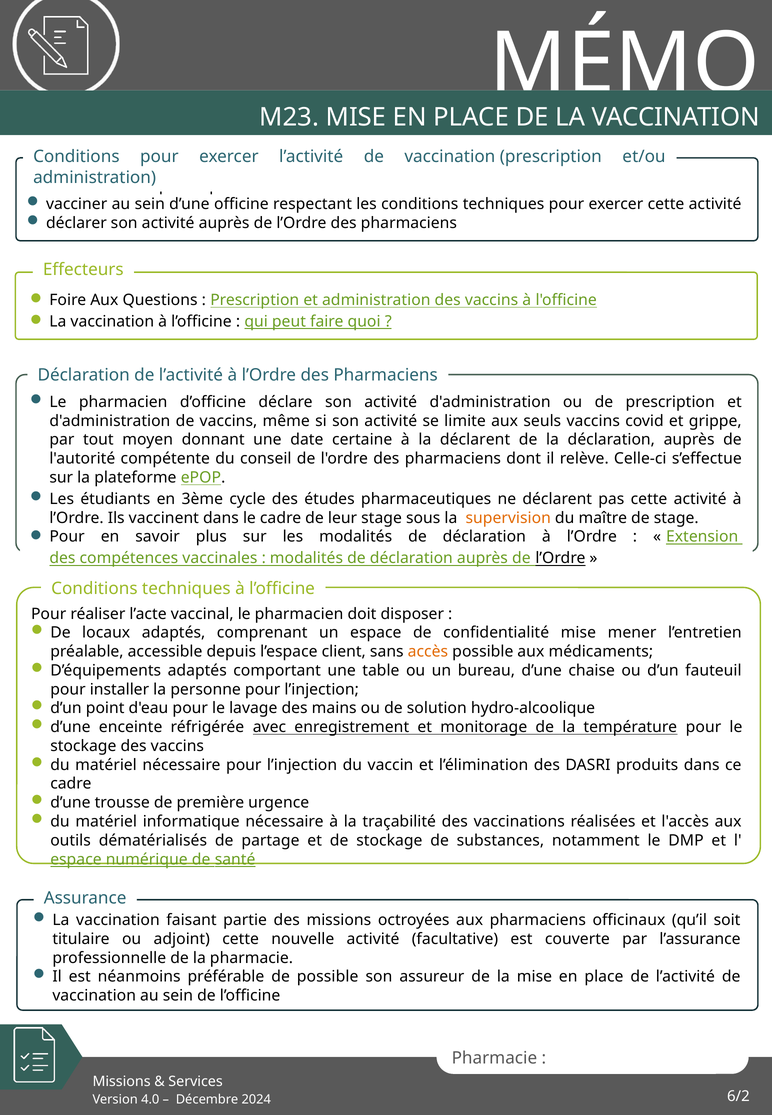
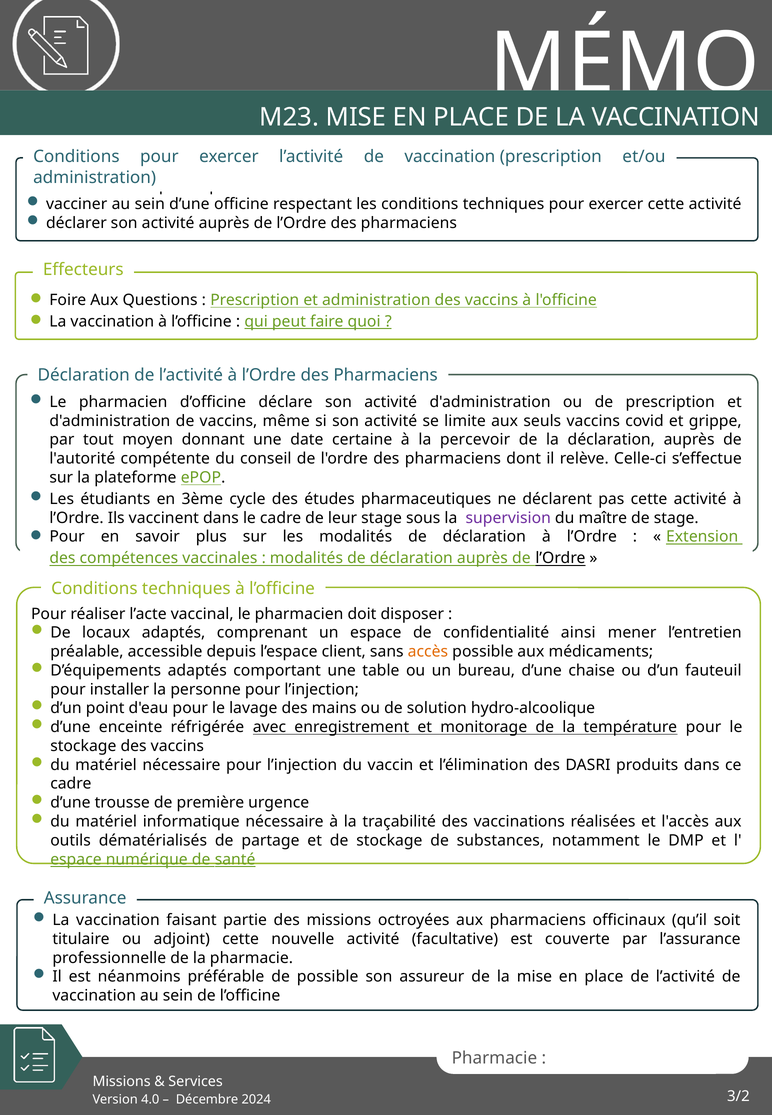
la déclarent: déclarent -> percevoir
supervision colour: orange -> purple
confidentialité mise: mise -> ainsi
6/2: 6/2 -> 3/2
